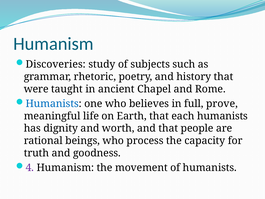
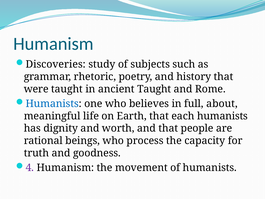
ancient Chapel: Chapel -> Taught
prove: prove -> about
